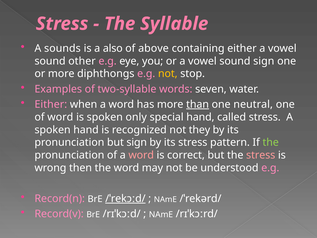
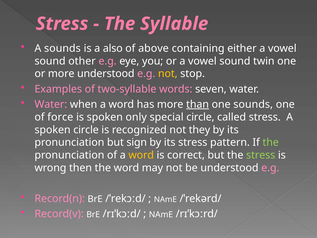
sound sign: sign -> twin
more diphthongs: diphthongs -> understood
Either at (51, 104): Either -> Water
one neutral: neutral -> sounds
of word: word -> force
special hand: hand -> circle
spoken hand: hand -> circle
word at (141, 155) colour: pink -> yellow
stress at (261, 155) colour: pink -> light green
/ˈrekɔːd/ underline: present -> none
